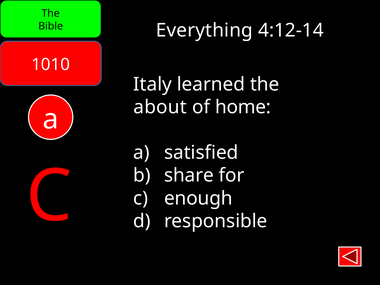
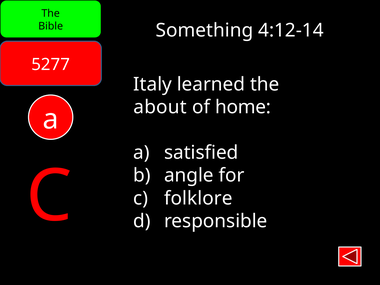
Everything: Everything -> Something
1010: 1010 -> 5277
share: share -> angle
enough: enough -> folklore
